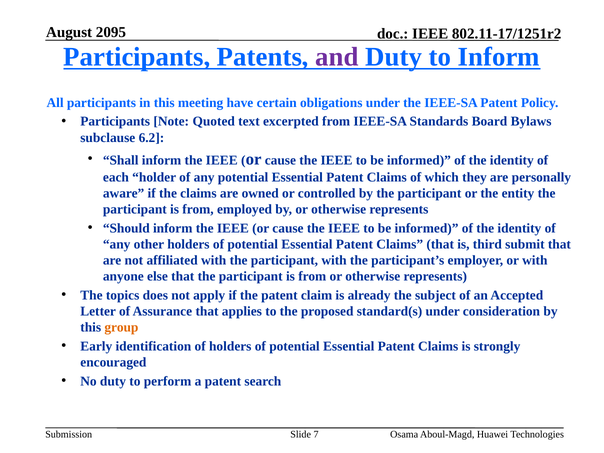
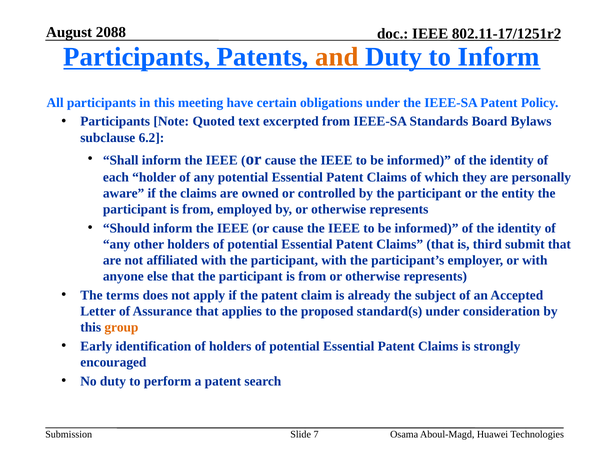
2095: 2095 -> 2088
and colour: purple -> orange
topics: topics -> terms
